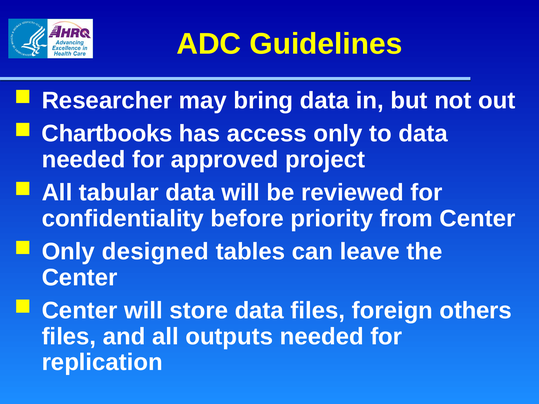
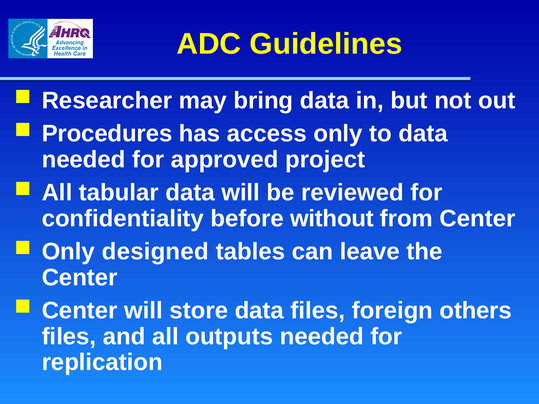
Chartbooks: Chartbooks -> Procedures
priority: priority -> without
